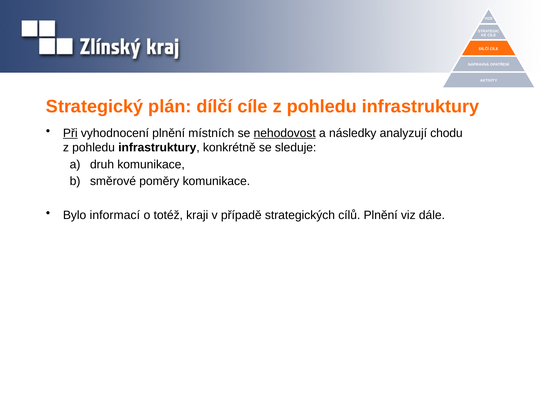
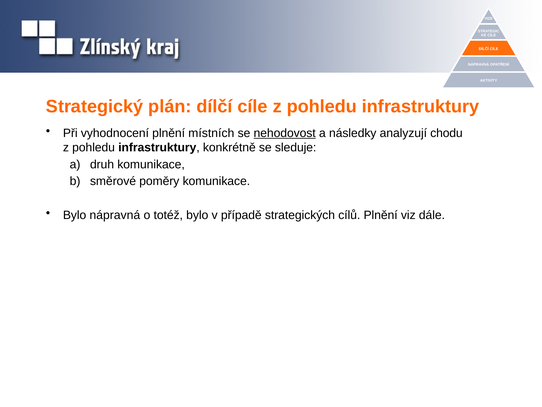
Při underline: present -> none
Bylo informací: informací -> nápravná
totéž kraji: kraji -> bylo
